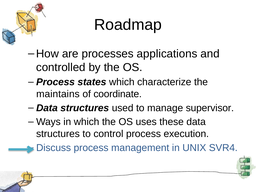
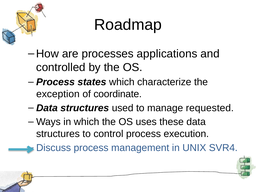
maintains: maintains -> exception
supervisor: supervisor -> requested
